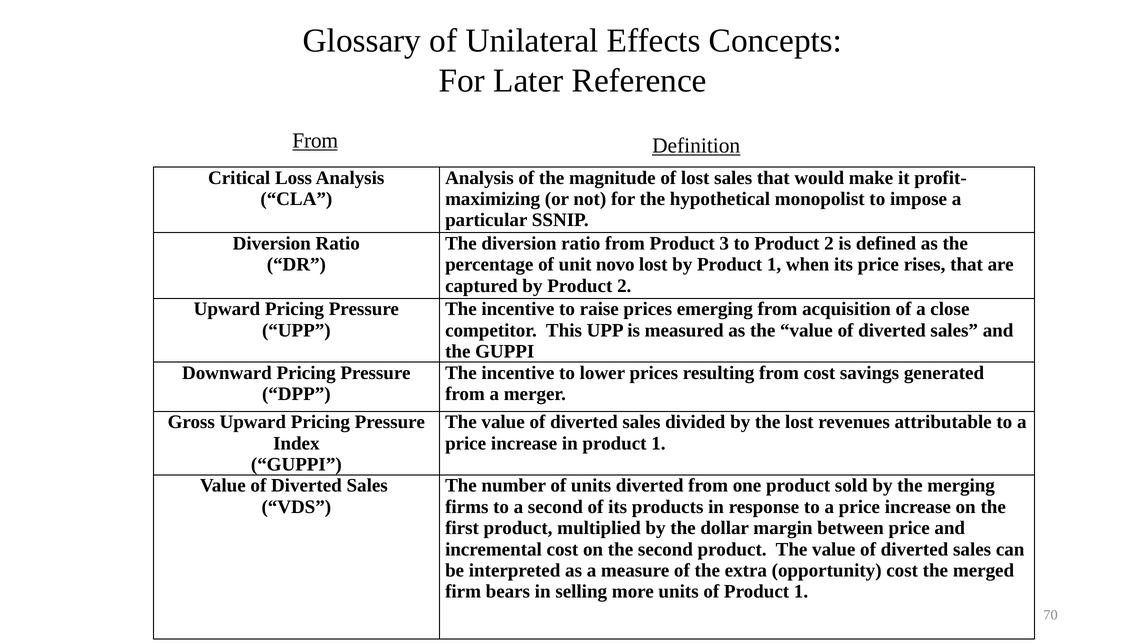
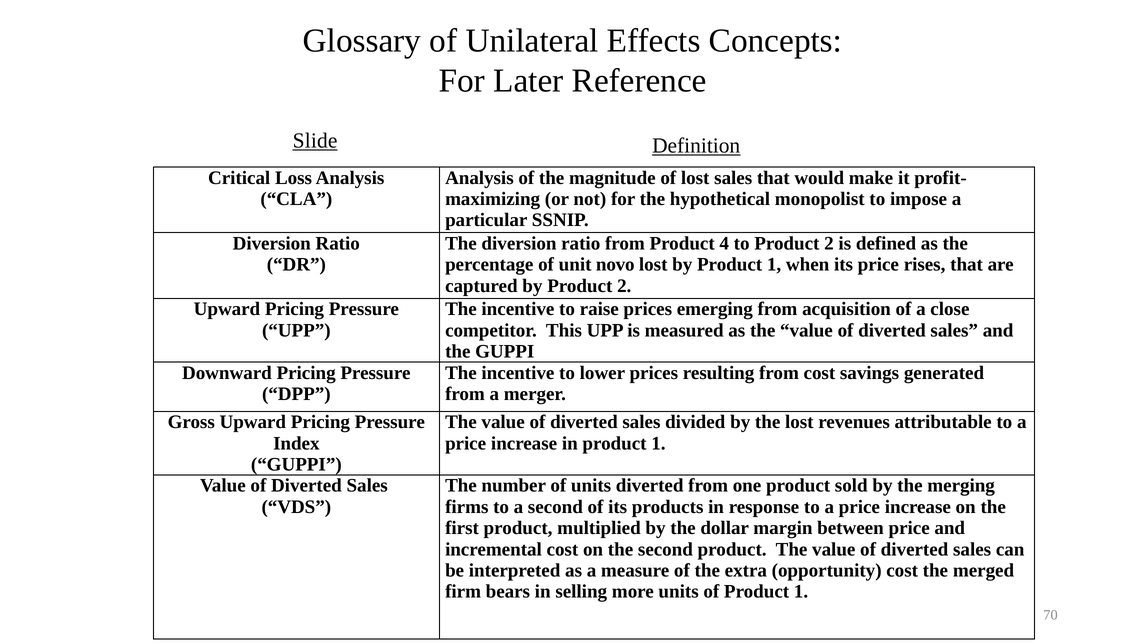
From at (315, 140): From -> Slide
3: 3 -> 4
